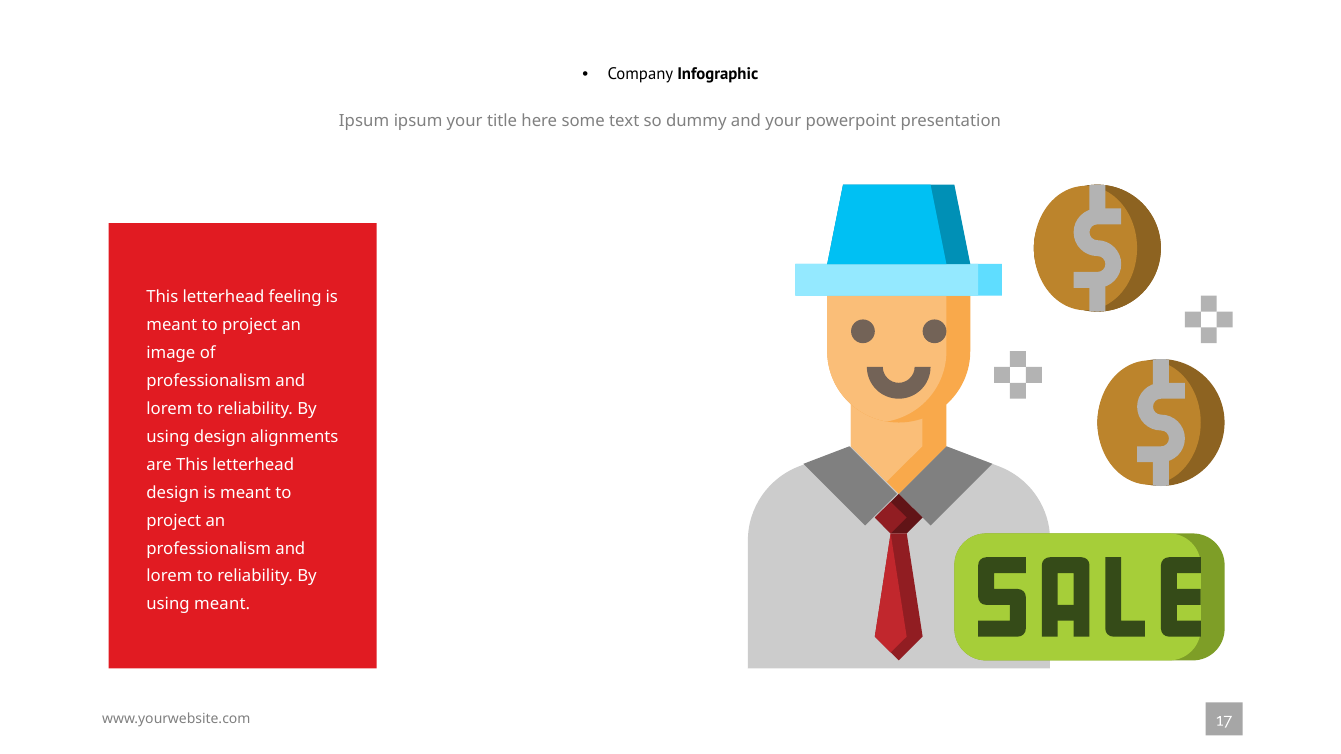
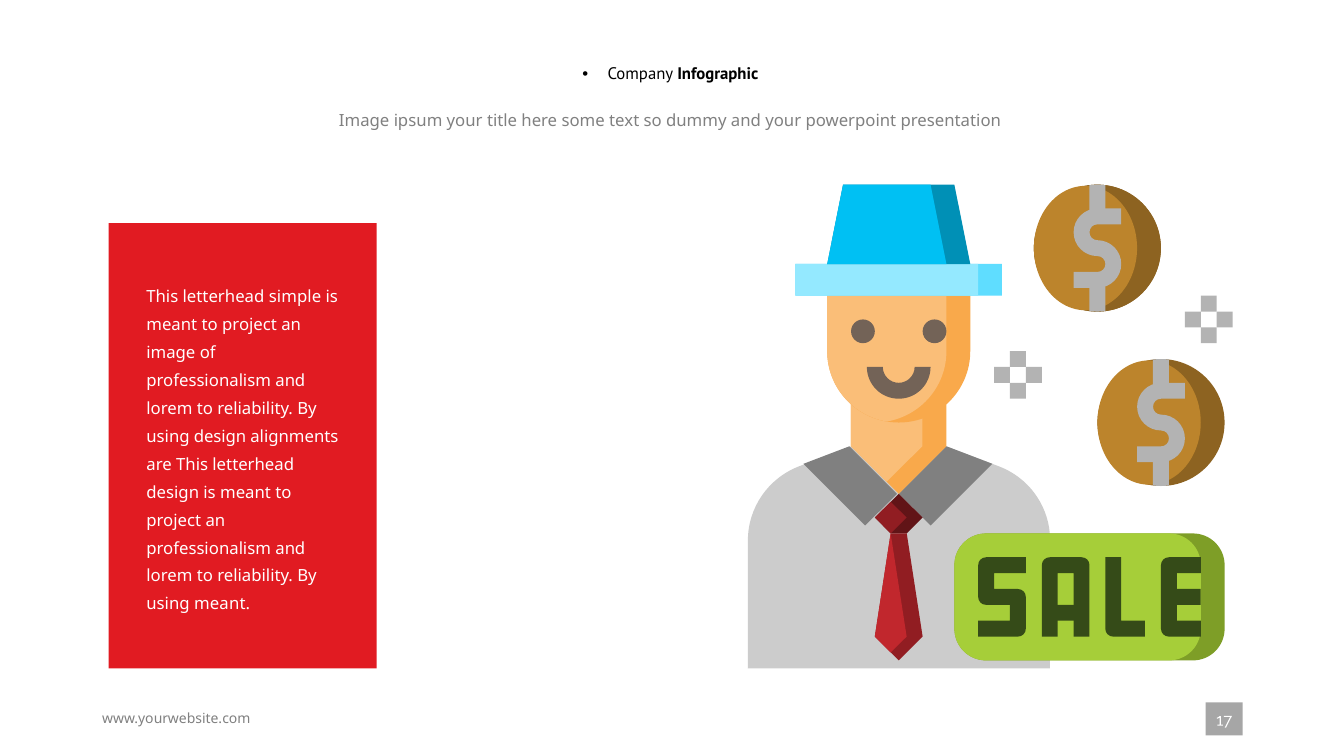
Ipsum at (364, 121): Ipsum -> Image
feeling: feeling -> simple
